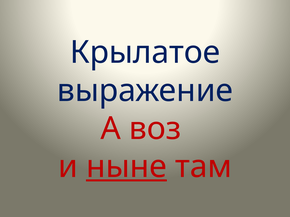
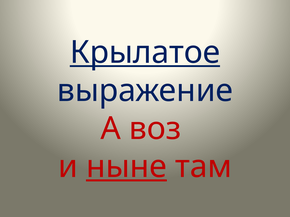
Крылатое underline: none -> present
